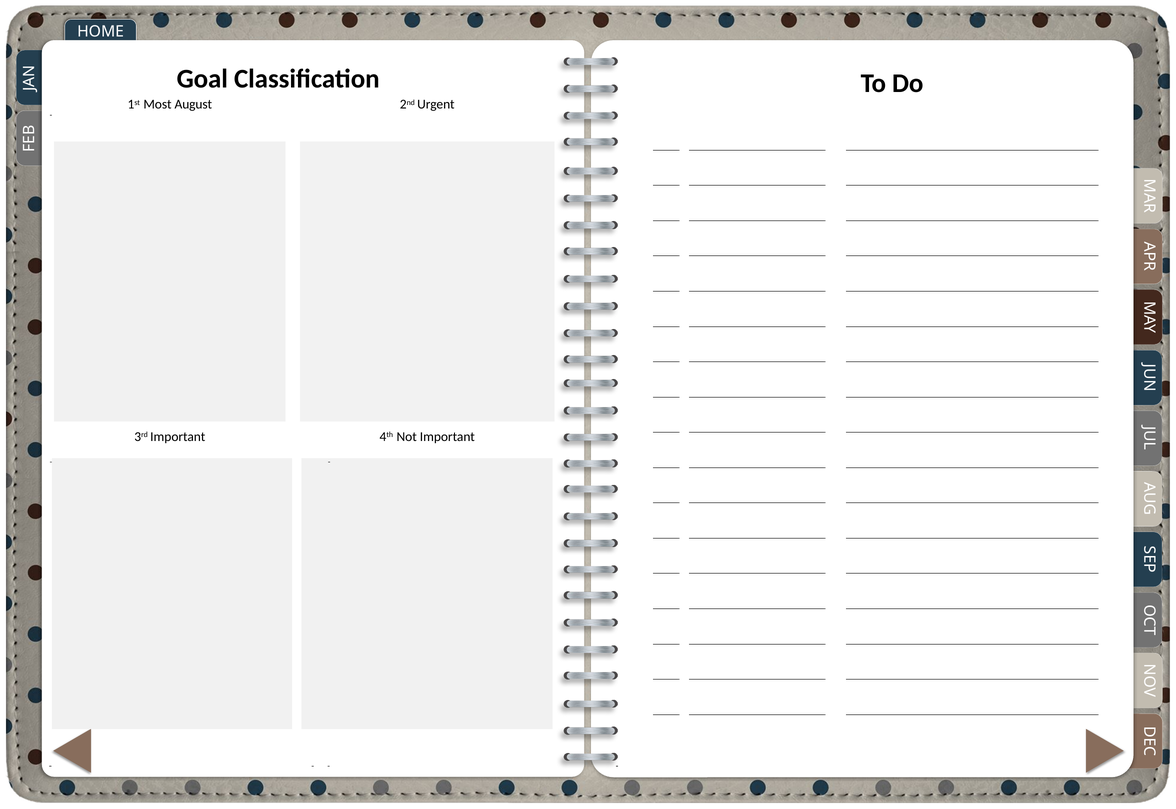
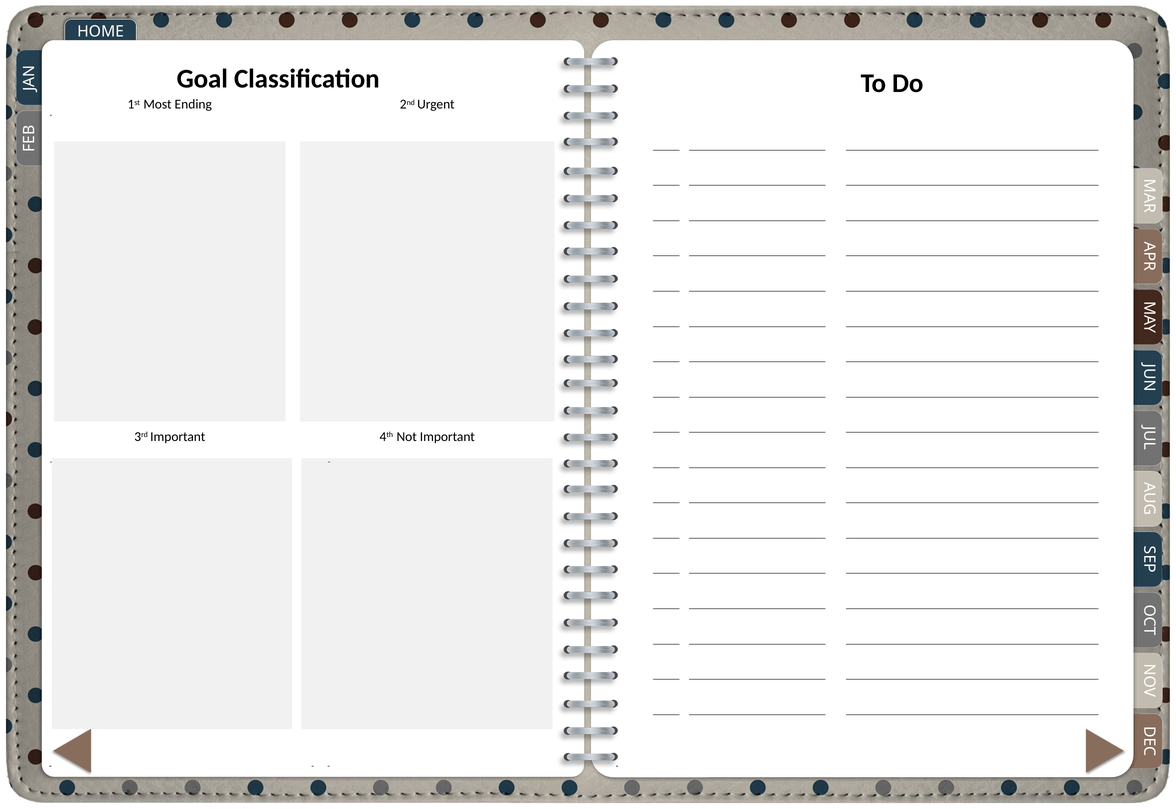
August: August -> Ending
